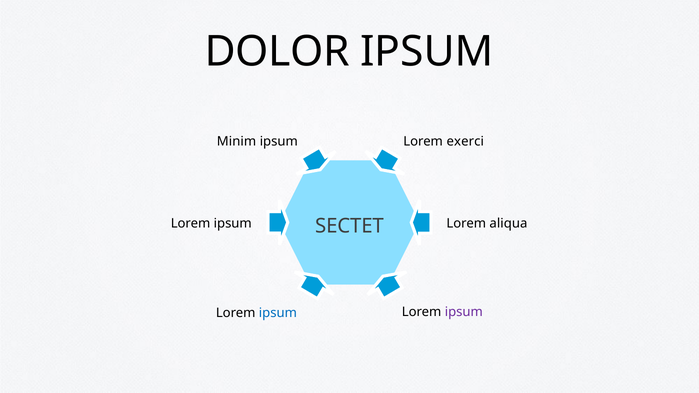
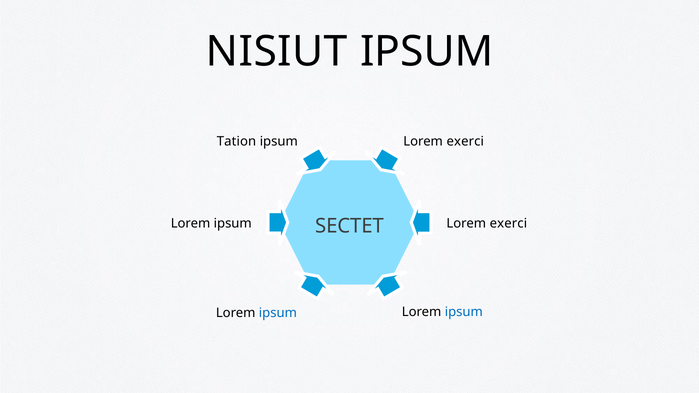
DOLOR: DOLOR -> NISIUT
Minim: Minim -> Tation
aliqua at (508, 223): aliqua -> exerci
ipsum at (464, 312) colour: purple -> blue
